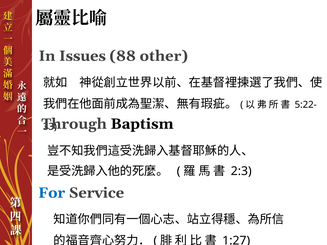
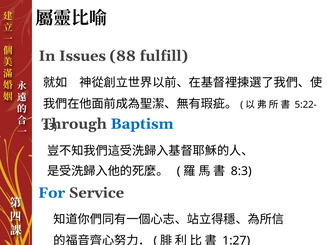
other: other -> fulfill
Baptism colour: black -> blue
2:3: 2:3 -> 8:3
